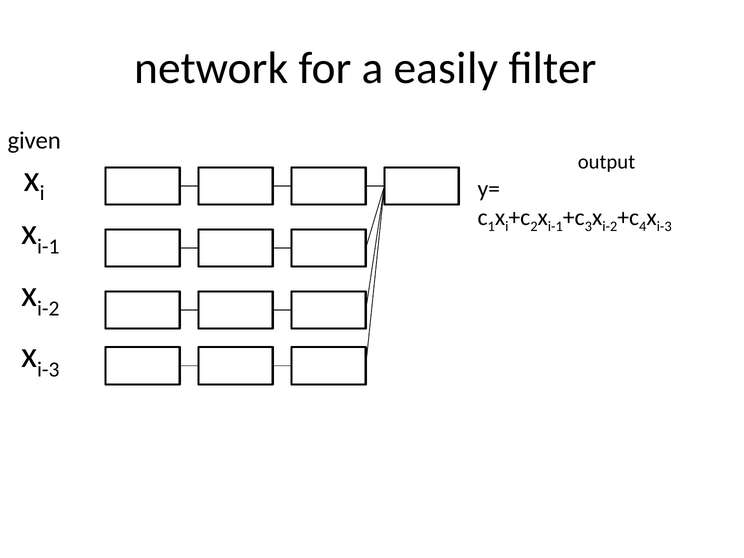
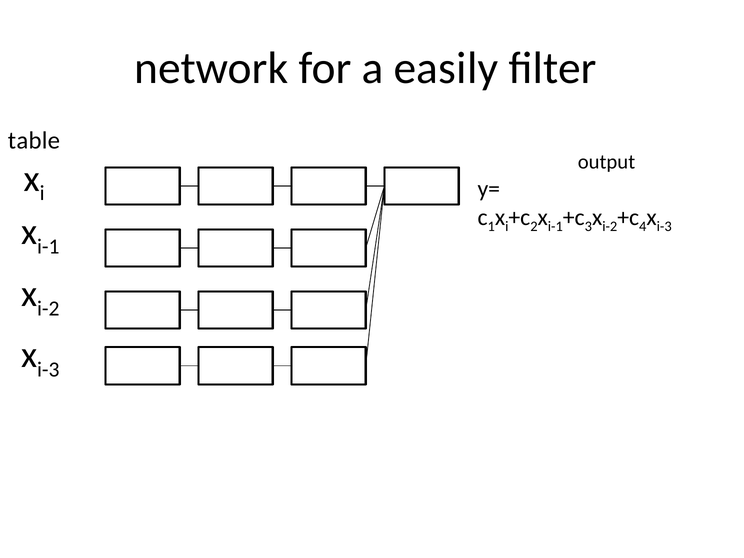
given: given -> table
